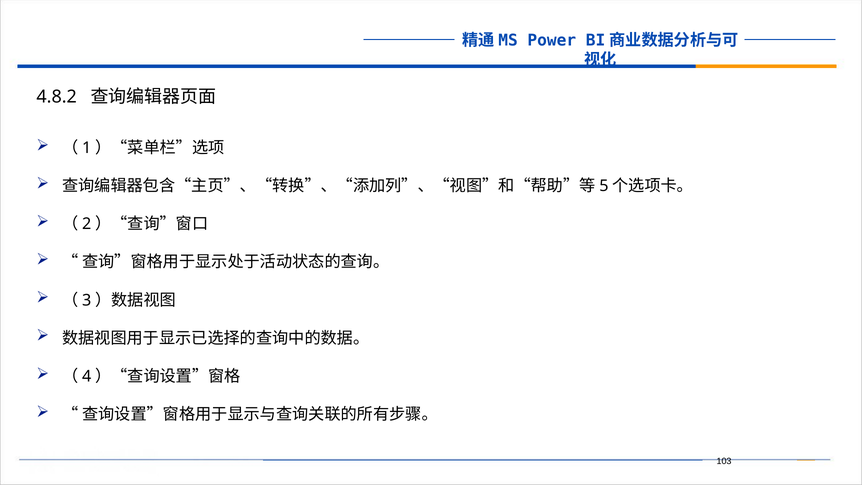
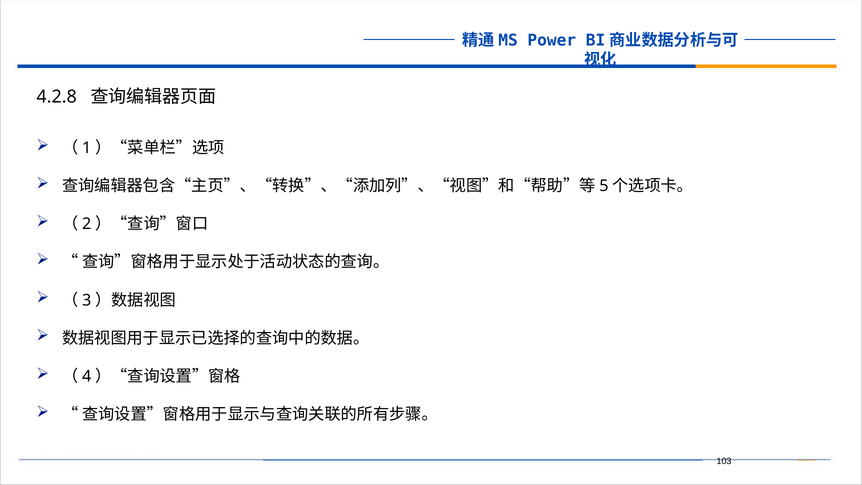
4.8.2: 4.8.2 -> 4.2.8
